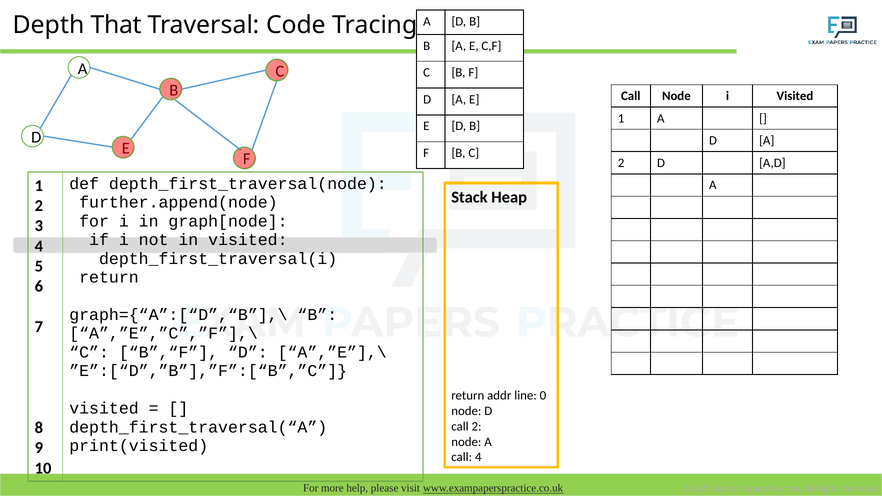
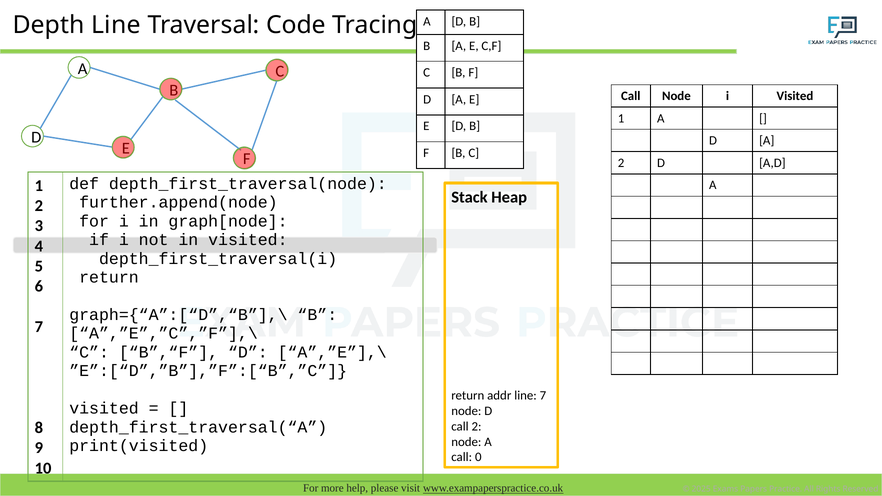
Depth That: That -> Line
line 0: 0 -> 7
call 4: 4 -> 0
